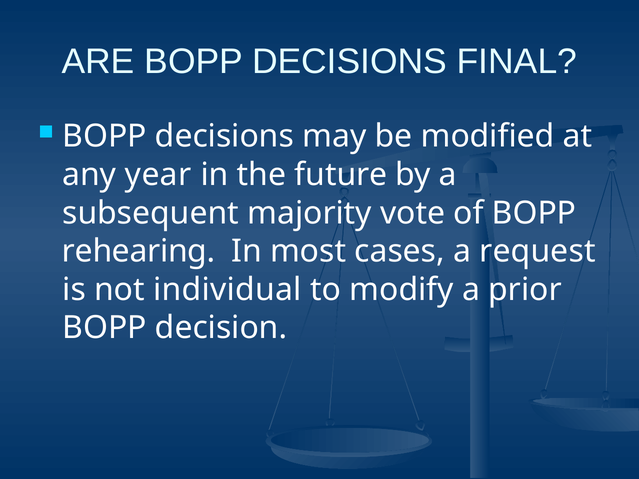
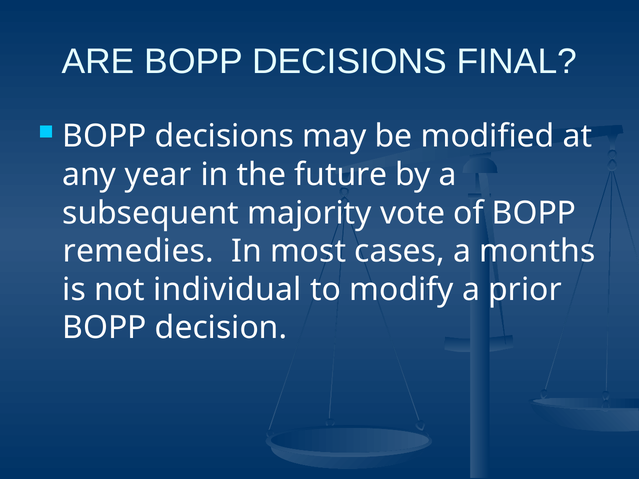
rehearing: rehearing -> remedies
request: request -> months
